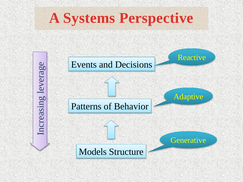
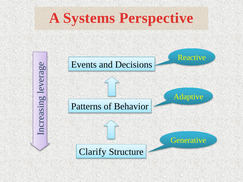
Models: Models -> Clarify
